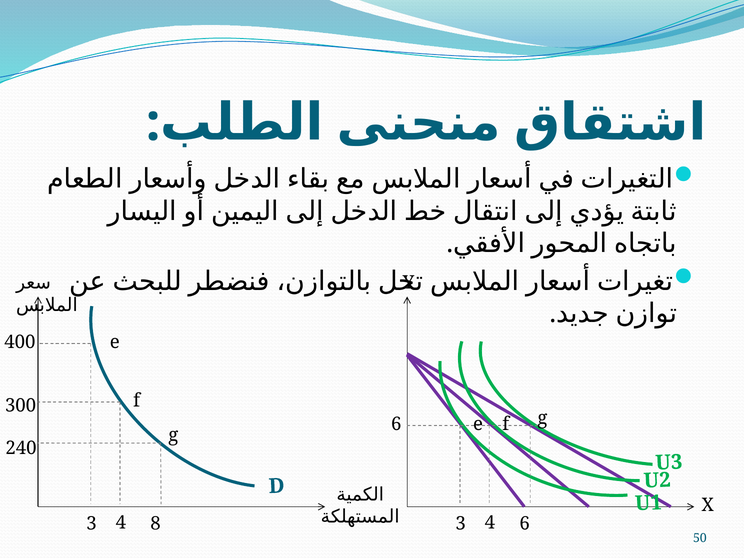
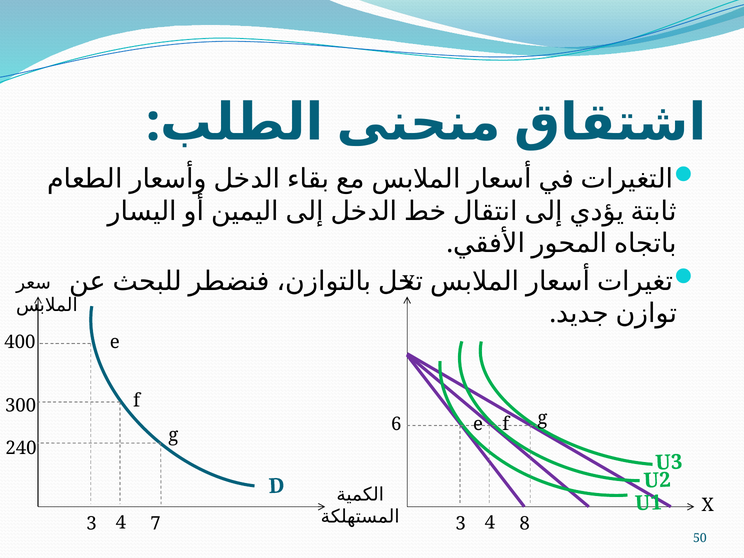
8: 8 -> 7
4 6: 6 -> 8
